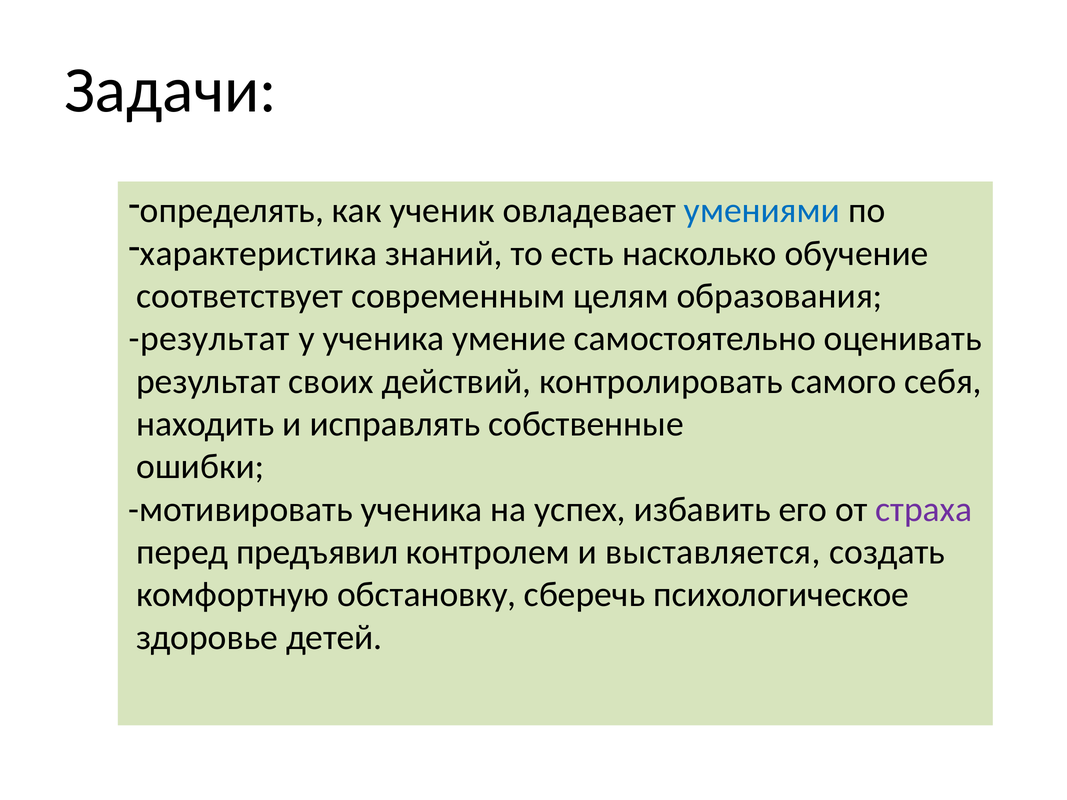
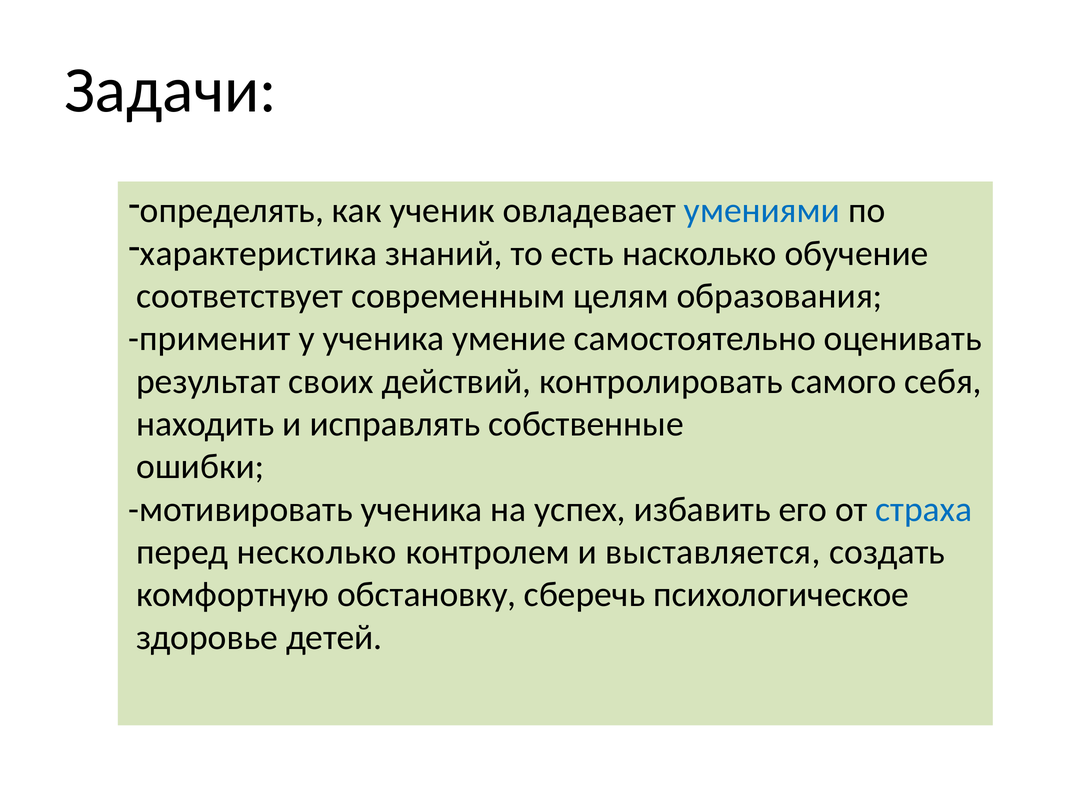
результат at (209, 339): результат -> применит
страха colour: purple -> blue
предъявил: предъявил -> несколько
